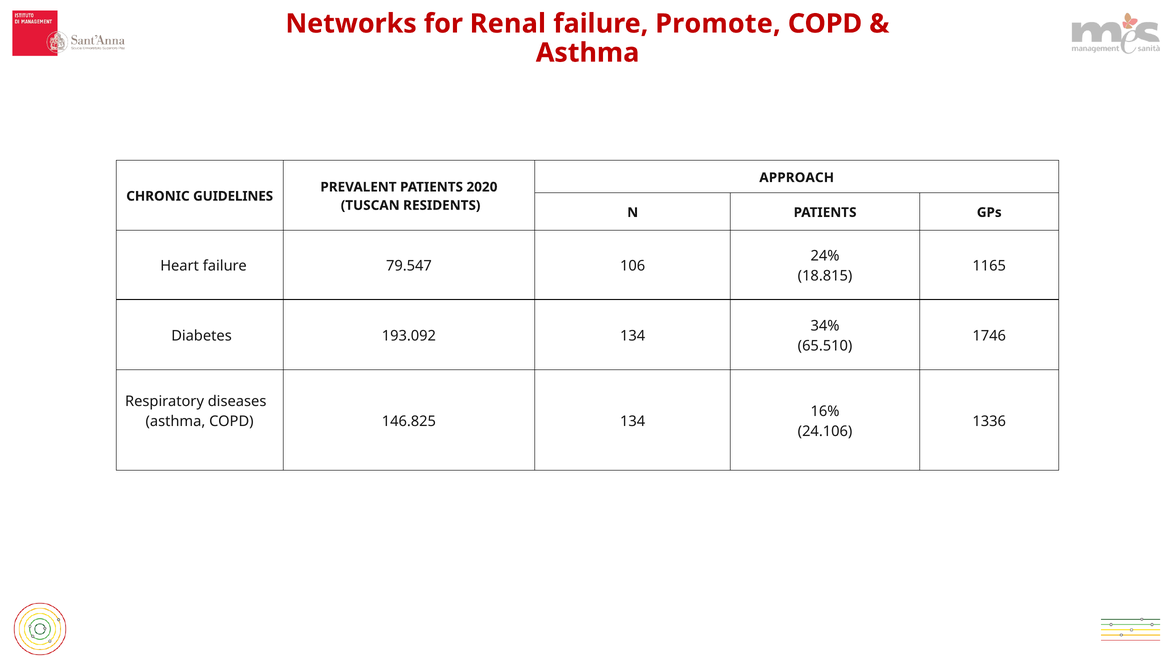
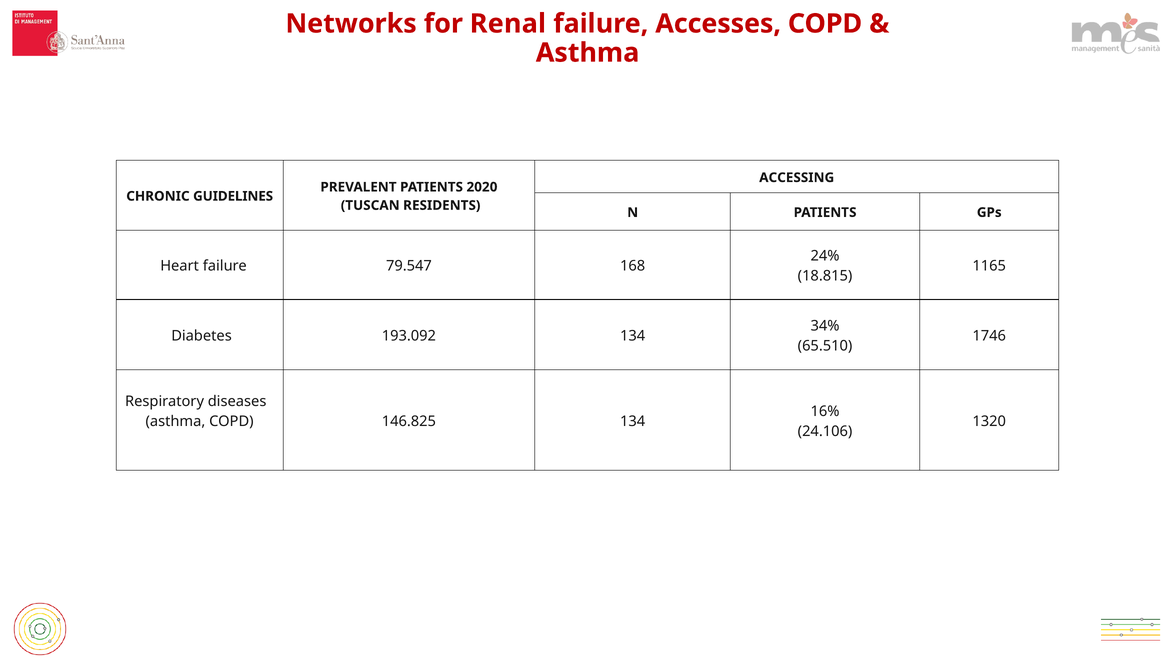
Promote: Promote -> Accesses
APPROACH: APPROACH -> ACCESSING
106: 106 -> 168
1336: 1336 -> 1320
